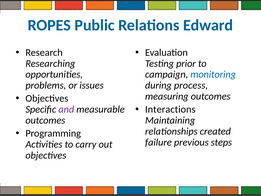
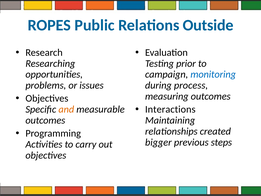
Edward: Edward -> Outside
and colour: purple -> orange
failure: failure -> bigger
